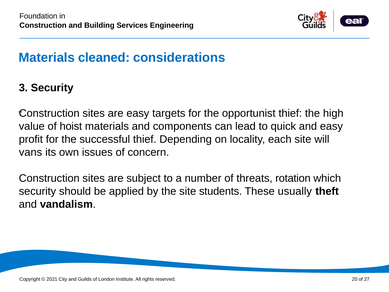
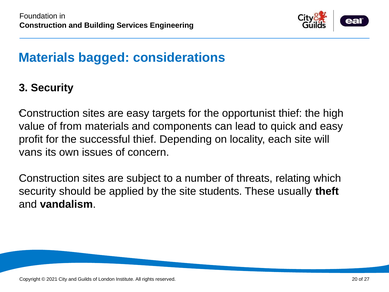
cleaned: cleaned -> bagged
hoist: hoist -> from
rotation: rotation -> relating
